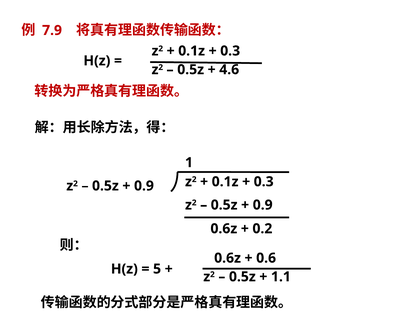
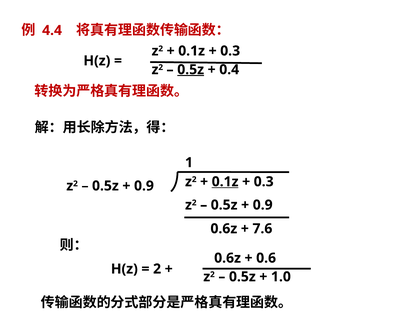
7.9: 7.9 -> 4.4
0.5z at (191, 70) underline: none -> present
4.6: 4.6 -> 0.4
0.1z at (225, 182) underline: none -> present
0.2: 0.2 -> 7.6
5 at (157, 269): 5 -> 2
1.1: 1.1 -> 1.0
